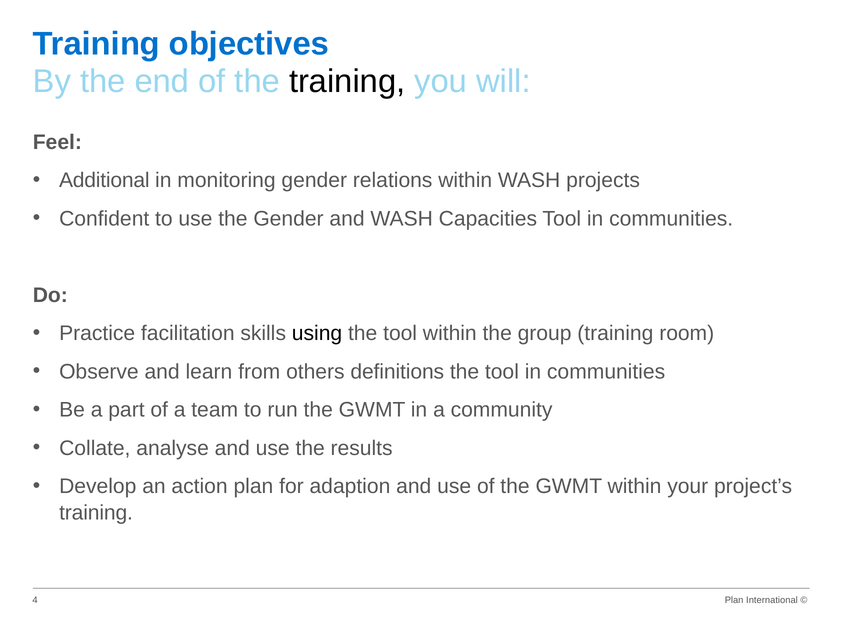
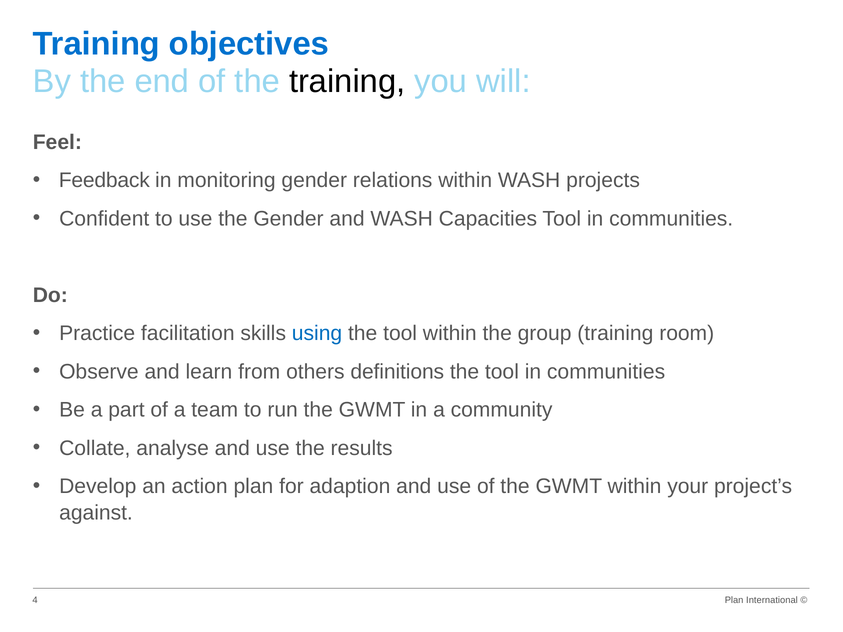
Additional: Additional -> Feedback
using colour: black -> blue
training at (96, 513): training -> against
